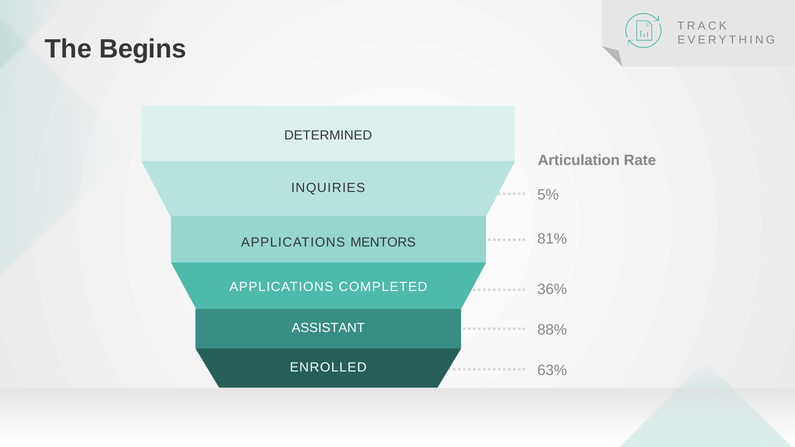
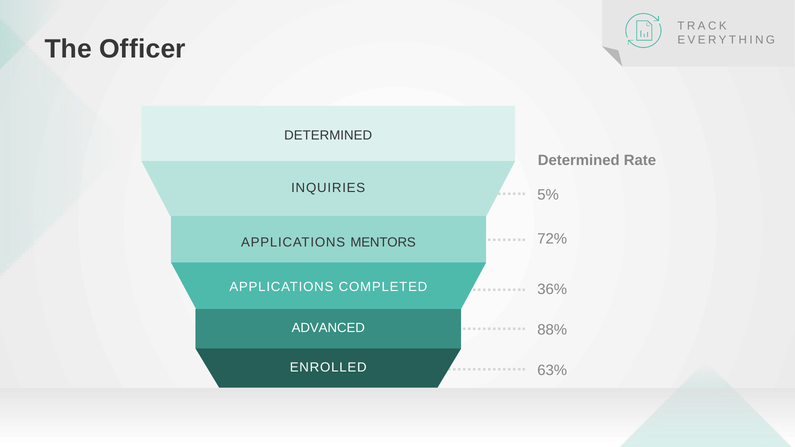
Begins: Begins -> Officer
Articulation at (579, 161): Articulation -> Determined
81%: 81% -> 72%
ASSISTANT: ASSISTANT -> ADVANCED
